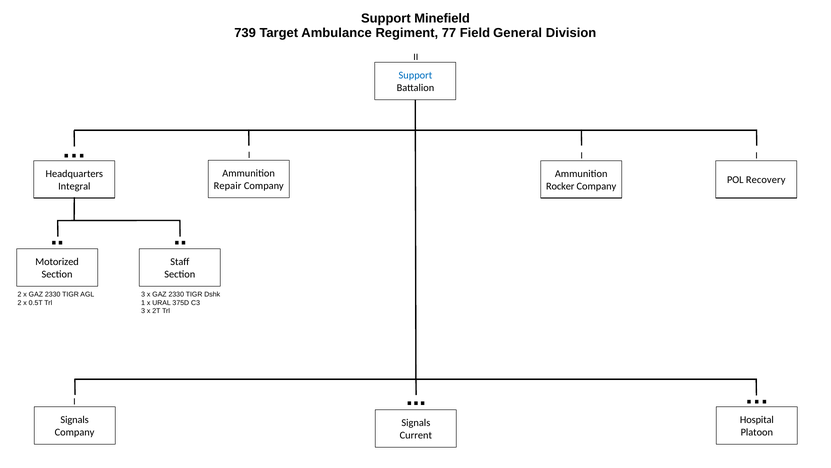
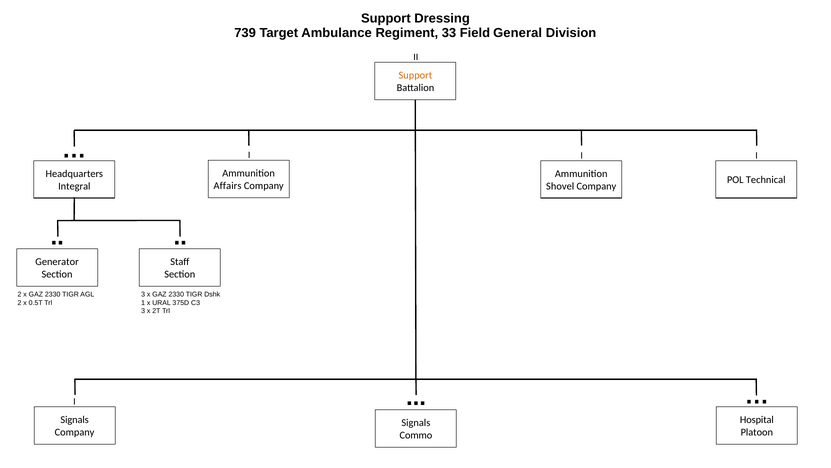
Minefield: Minefield -> Dressing
77: 77 -> 33
Support at (415, 75) colour: blue -> orange
Recovery: Recovery -> Technical
Repair: Repair -> Affairs
Rocker: Rocker -> Shovel
Motorized: Motorized -> Generator
Current: Current -> Commo
